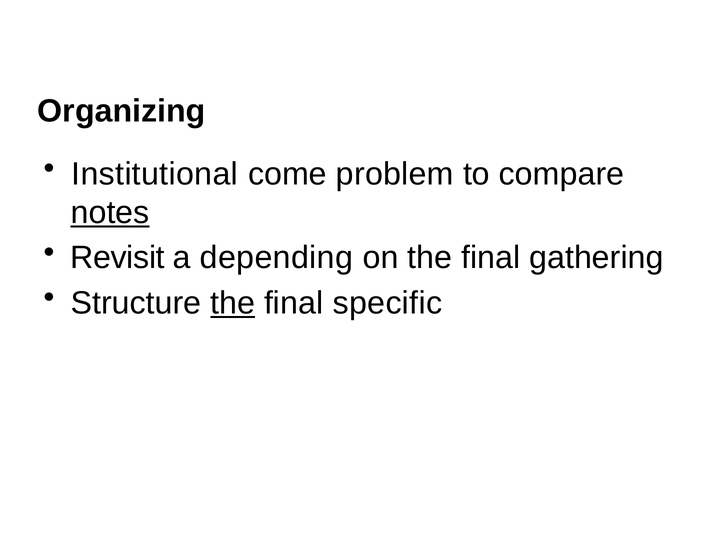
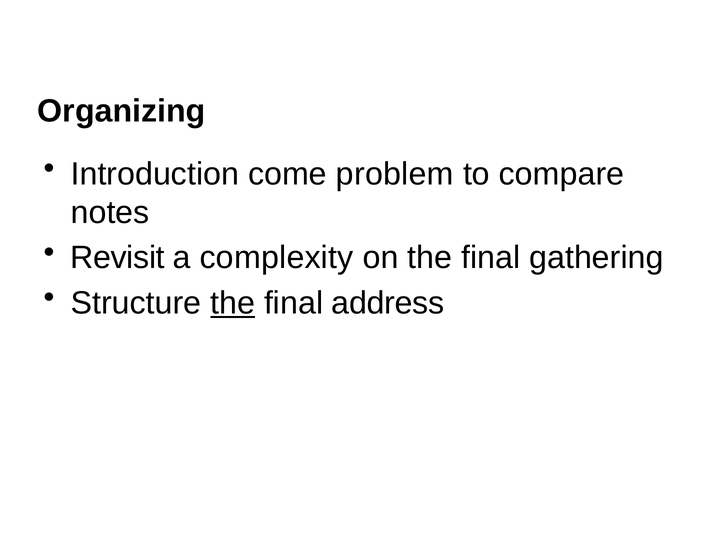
Institutional: Institutional -> Introduction
notes underline: present -> none
depending: depending -> complexity
specific: specific -> address
